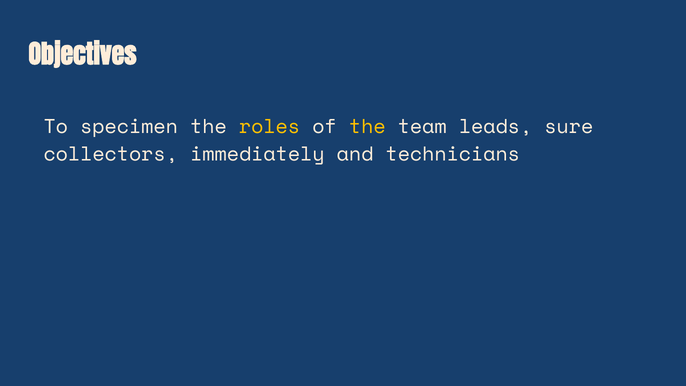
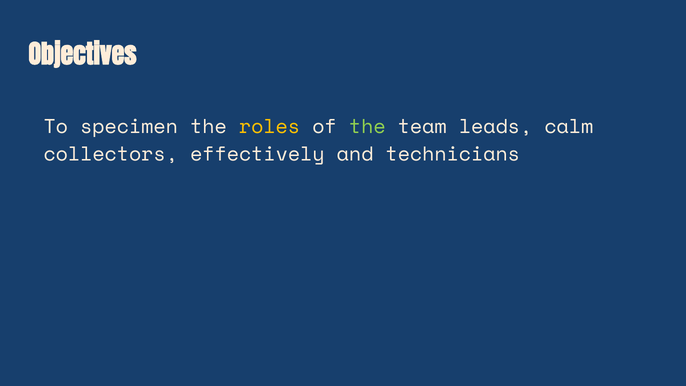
the at (367, 127) colour: yellow -> light green
sure: sure -> calm
immediately: immediately -> effectively
